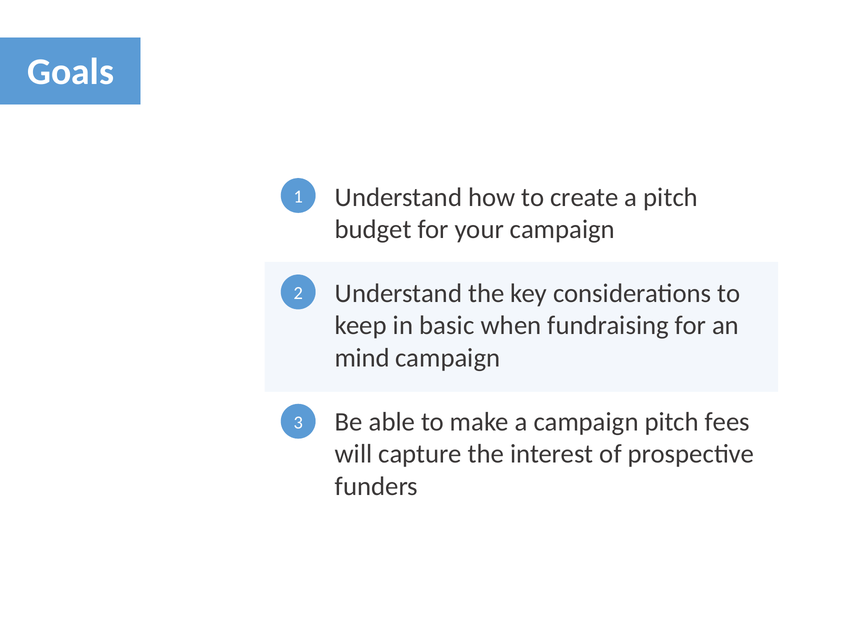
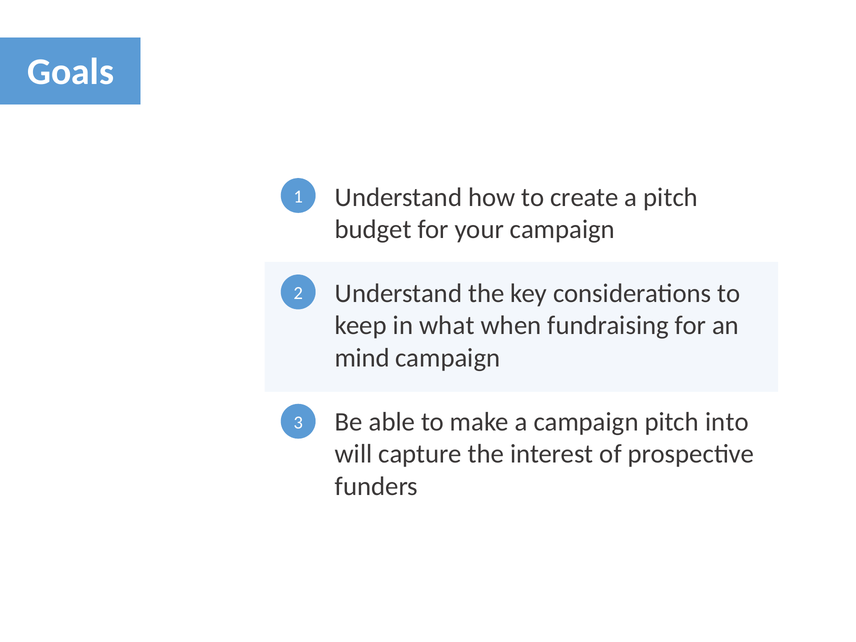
basic: basic -> what
fees: fees -> into
